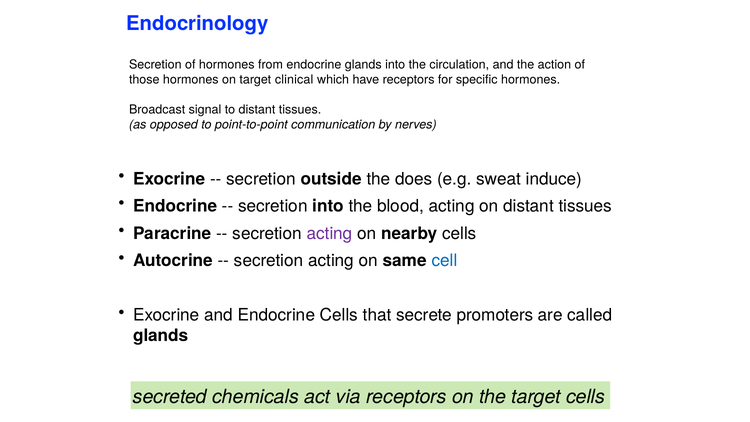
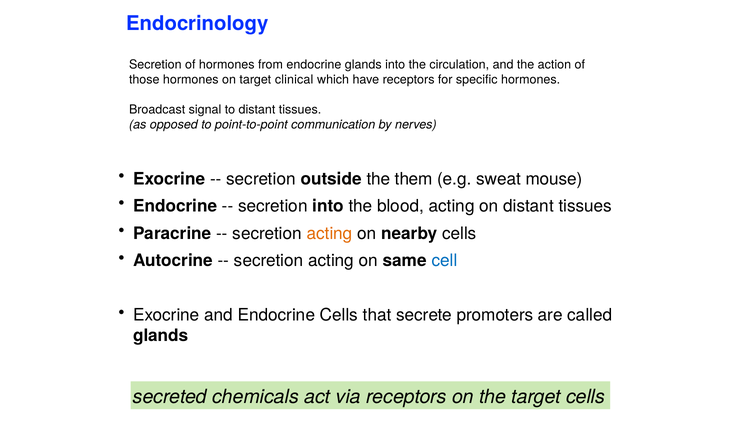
does: does -> them
induce: induce -> mouse
acting at (330, 233) colour: purple -> orange
